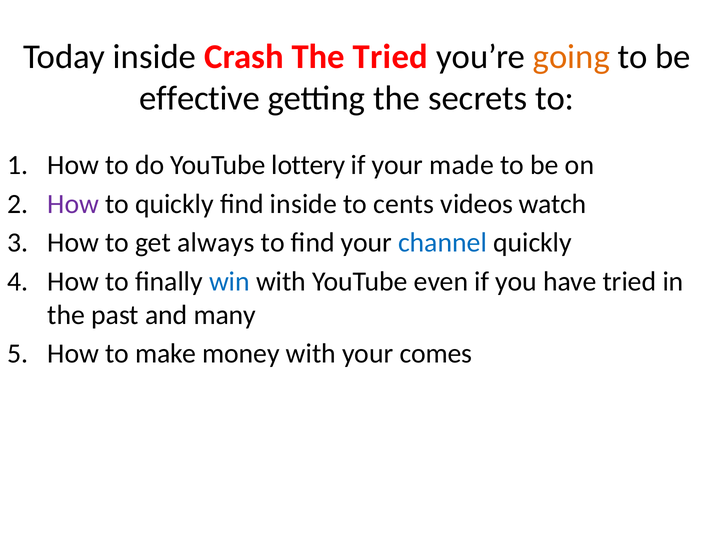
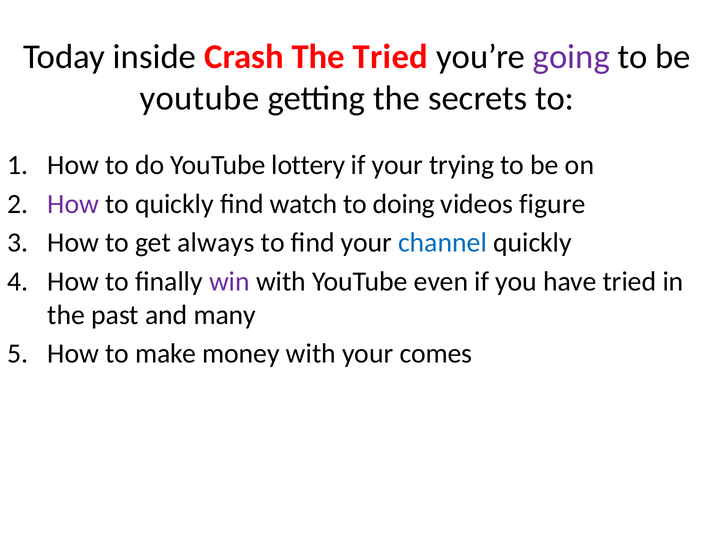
going colour: orange -> purple
effective at (200, 98): effective -> youtube
made: made -> trying
find inside: inside -> watch
cents: cents -> doing
watch: watch -> figure
win colour: blue -> purple
